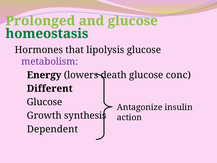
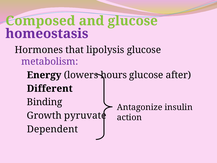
Prolonged: Prolonged -> Composed
homeostasis colour: green -> purple
death: death -> hours
conc: conc -> after
Glucose at (45, 102): Glucose -> Binding
synthesis: synthesis -> pyruvate
